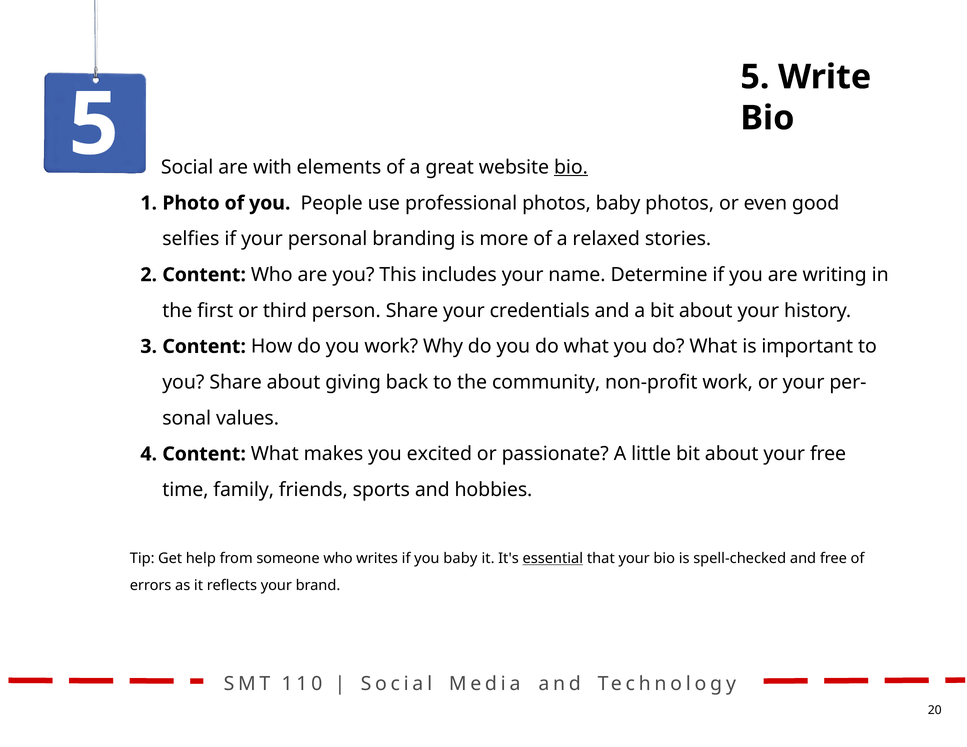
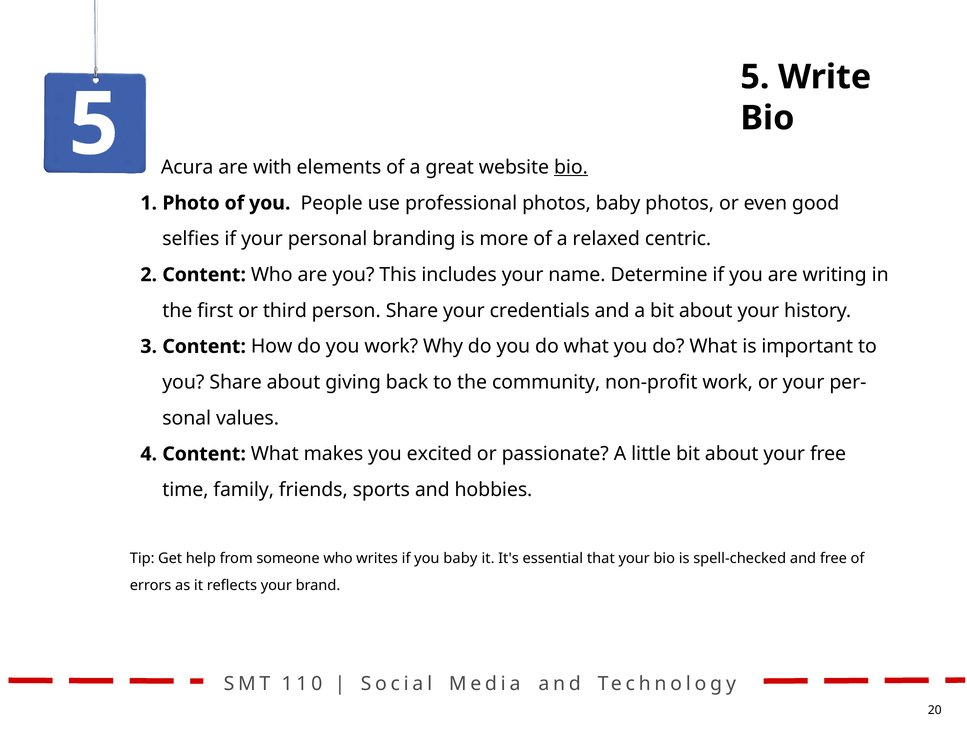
Social at (187, 167): Social -> Acura
stories: stories -> centric
essential underline: present -> none
